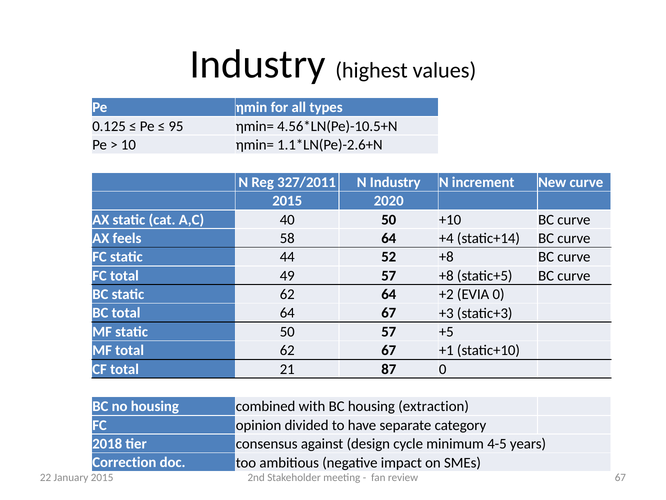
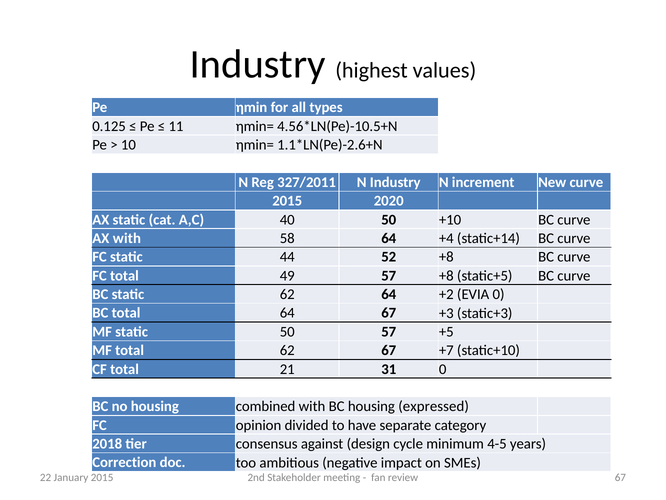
95: 95 -> 11
AX feels: feels -> with
+1: +1 -> +7
87: 87 -> 31
extraction: extraction -> expressed
